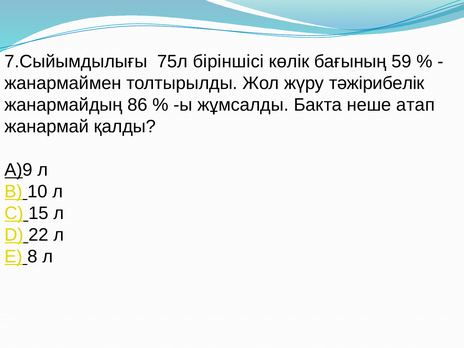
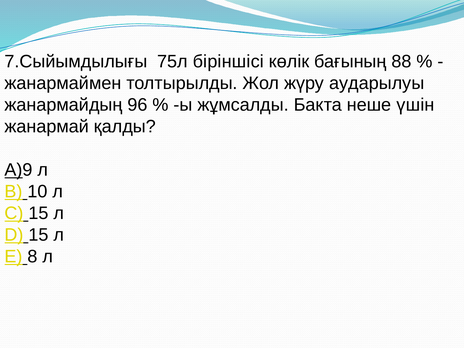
59: 59 -> 88
тәжірибелік: тәжірибелік -> аударылуы
86: 86 -> 96
атап: атап -> үшін
D 22: 22 -> 15
